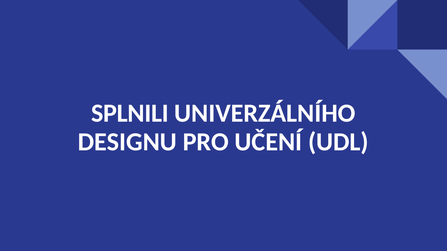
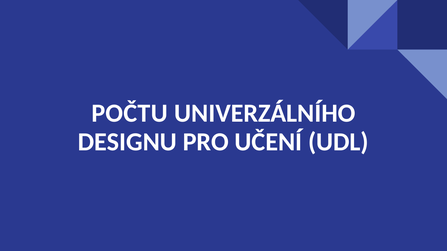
SPLNILI: SPLNILI -> POČTU
